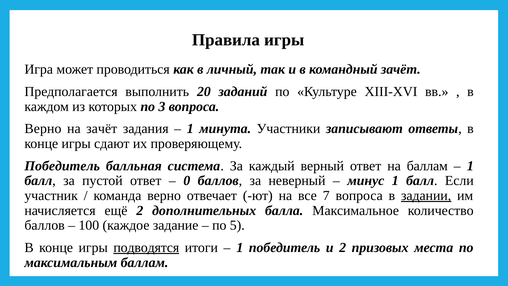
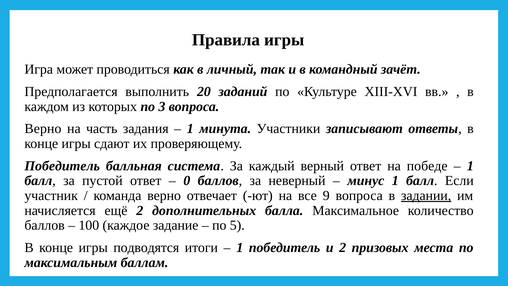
на зачёт: зачёт -> часть
на баллам: баллам -> победе
7: 7 -> 9
подводятся underline: present -> none
